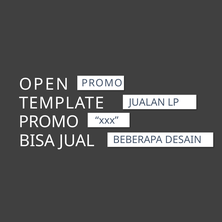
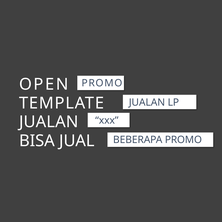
PROMO at (49, 122): PROMO -> JUALAN
BEBERAPA DESAIN: DESAIN -> PROMO
